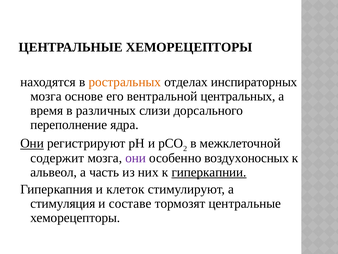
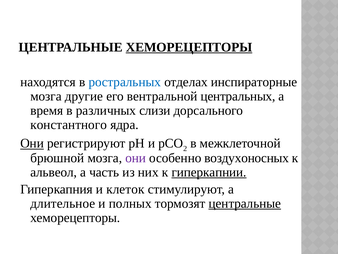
ХЕМОРЕЦЕПТОРЫ at (189, 47) underline: none -> present
ростральных colour: orange -> blue
инспираторных: инспираторных -> инспираторные
основе: основе -> другие
переполнение: переполнение -> константного
содержит: содержит -> брюшной
стимуляция: стимуляция -> длительное
составе: составе -> полных
центральные at (245, 203) underline: none -> present
